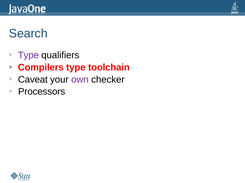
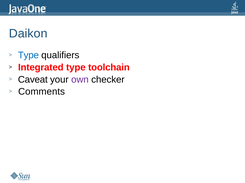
Search: Search -> Daikon
Type at (28, 55) colour: purple -> blue
Compilers: Compilers -> Integrated
Processors: Processors -> Comments
